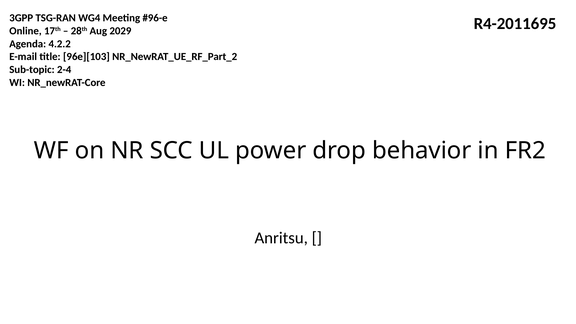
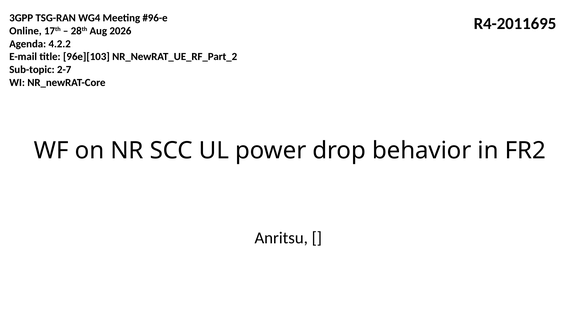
2029: 2029 -> 2026
2-4: 2-4 -> 2-7
